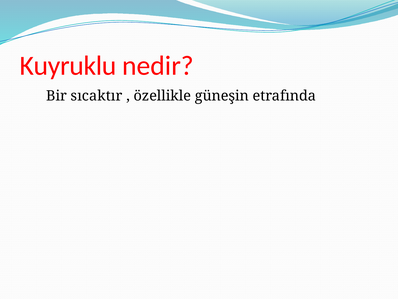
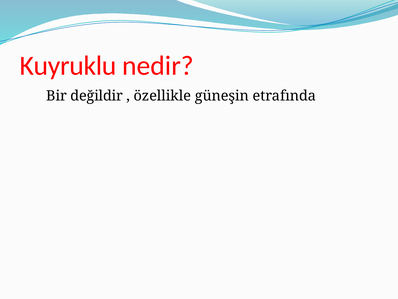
sıcaktır: sıcaktır -> değildir
